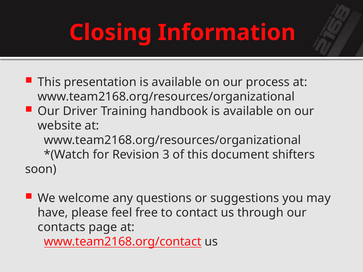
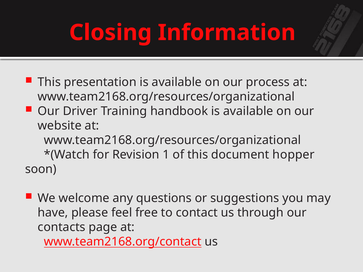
3: 3 -> 1
shifters: shifters -> hopper
